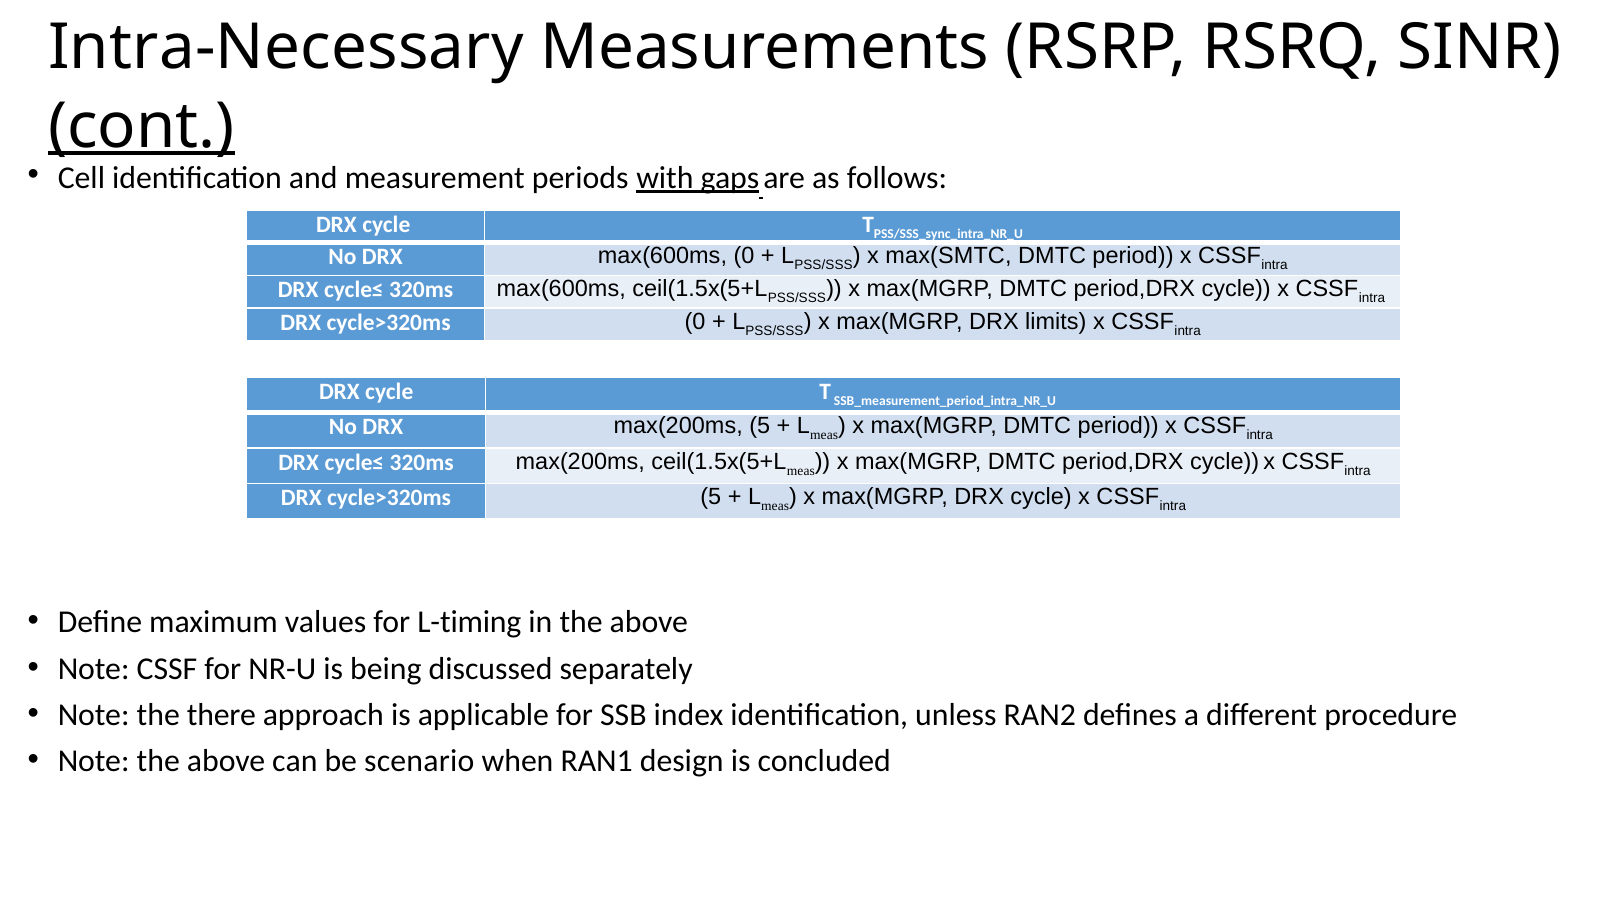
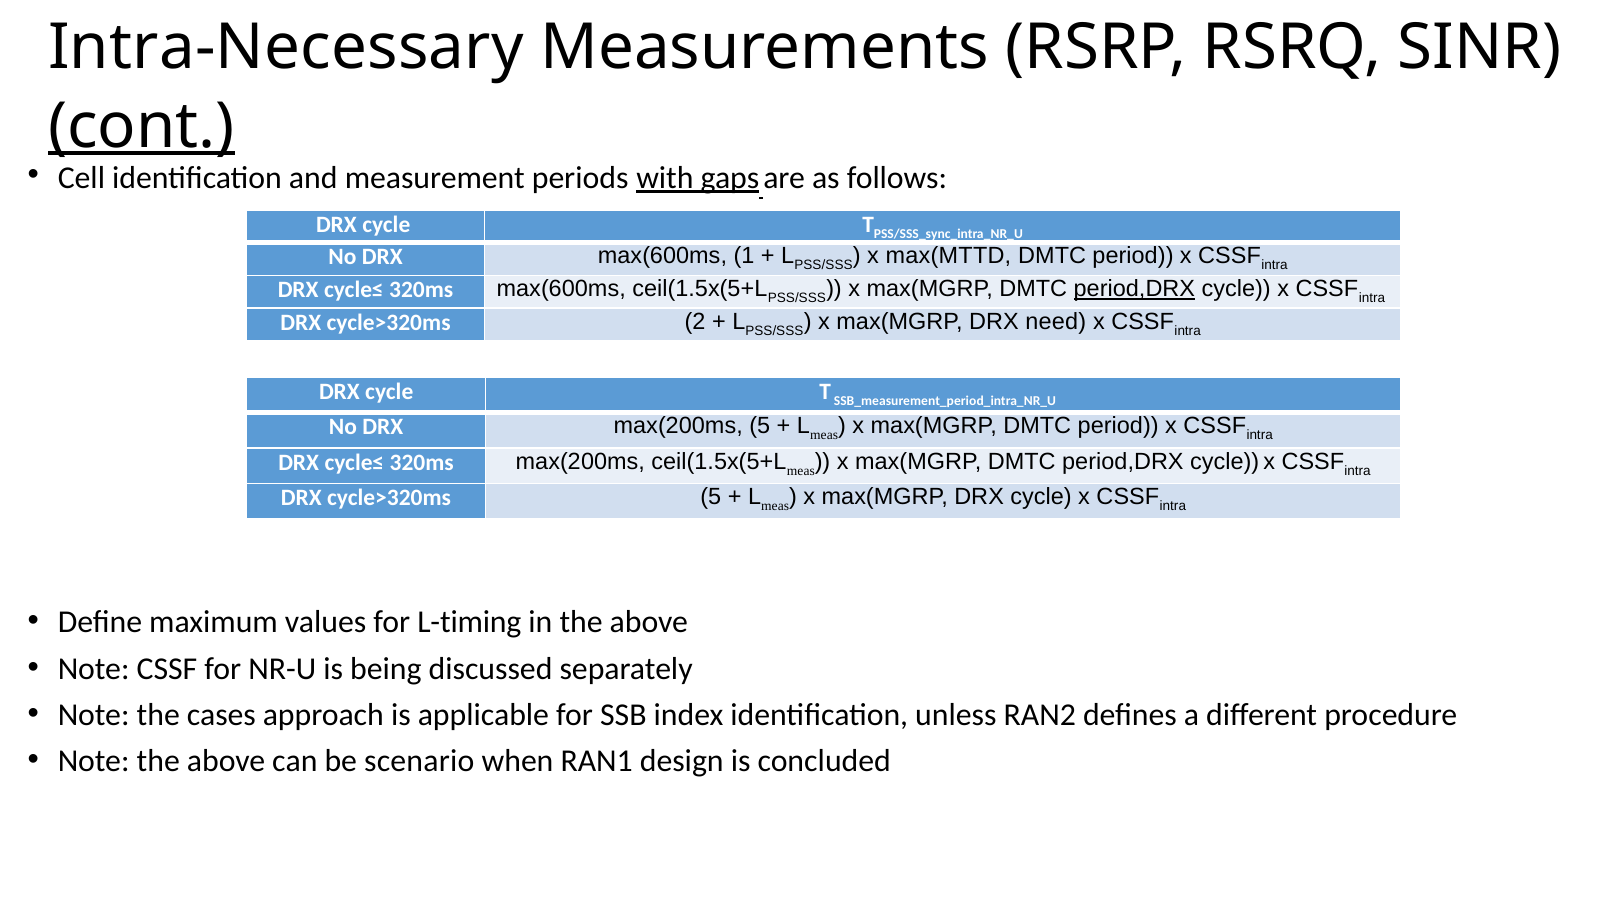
max(600ms 0: 0 -> 1
max(SMTC: max(SMTC -> max(MTTD
period,DRX at (1134, 289) underline: none -> present
cycle>320ms 0: 0 -> 2
limits: limits -> need
there: there -> cases
